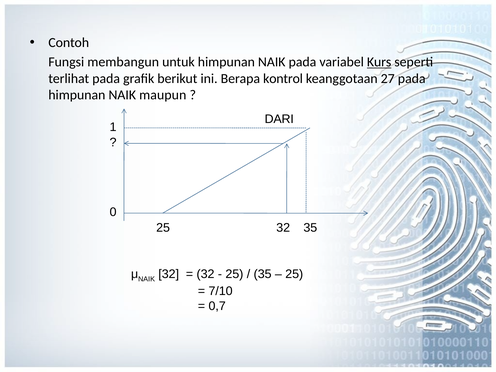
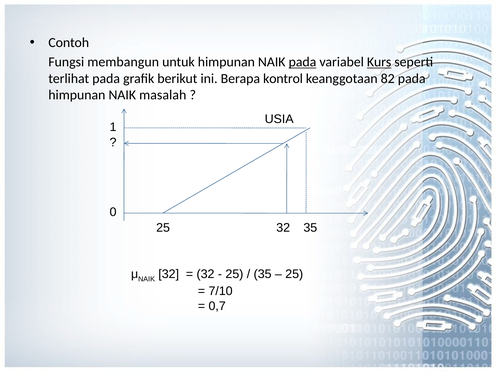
pada at (302, 62) underline: none -> present
27: 27 -> 82
maupun: maupun -> masalah
DARI: DARI -> USIA
